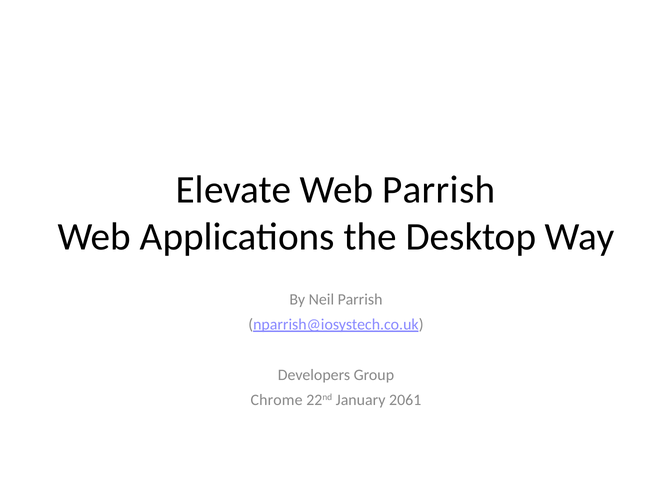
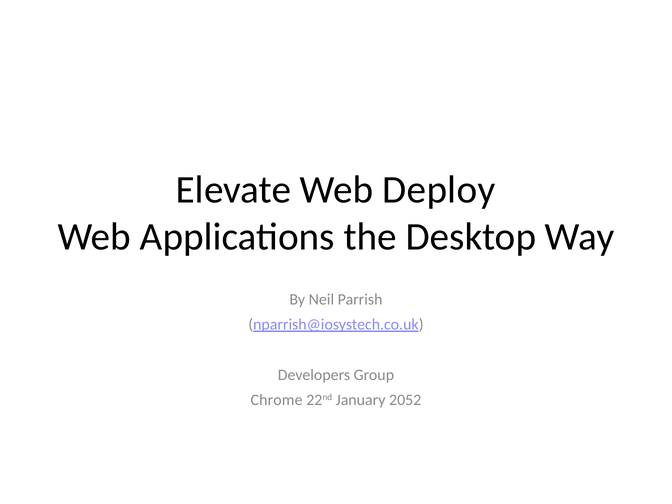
Web Parrish: Parrish -> Deploy
2061: 2061 -> 2052
